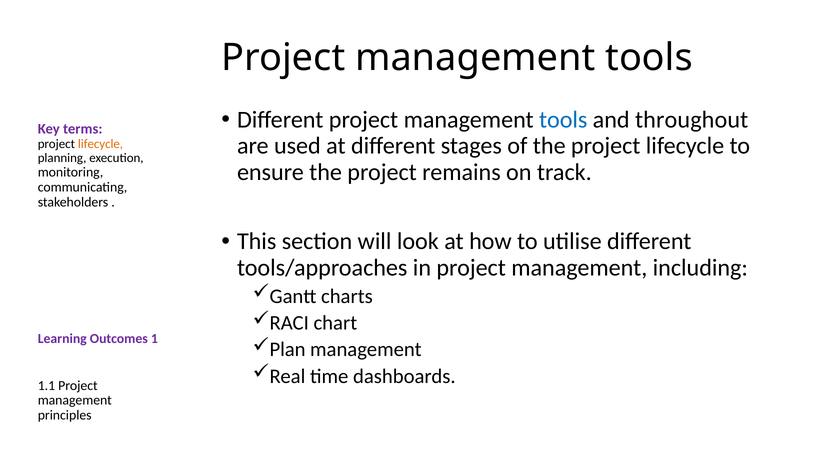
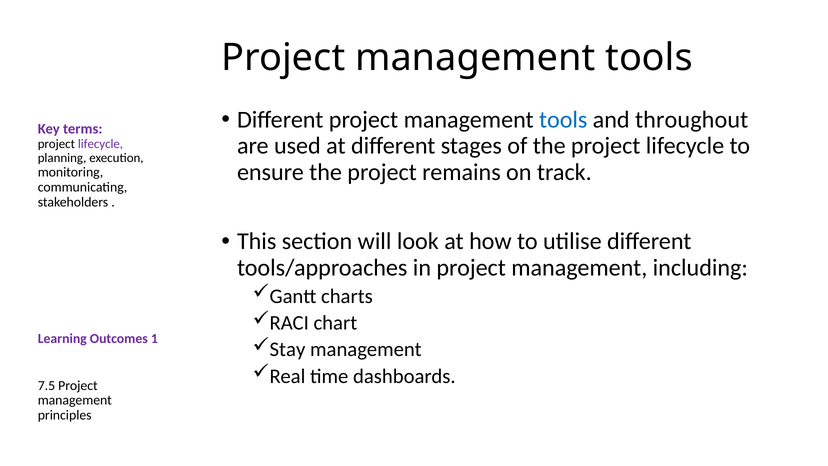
lifecycle at (100, 144) colour: orange -> purple
Plan: Plan -> Stay
1.1: 1.1 -> 7.5
